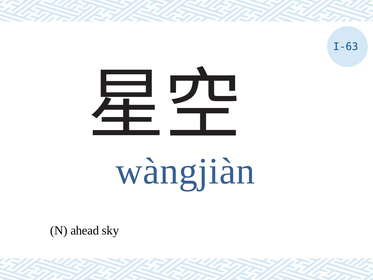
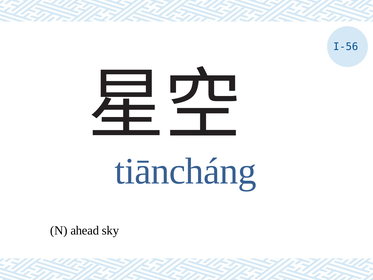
I-63: I-63 -> I-56
wàngjiàn: wàngjiàn -> tiāncháng
